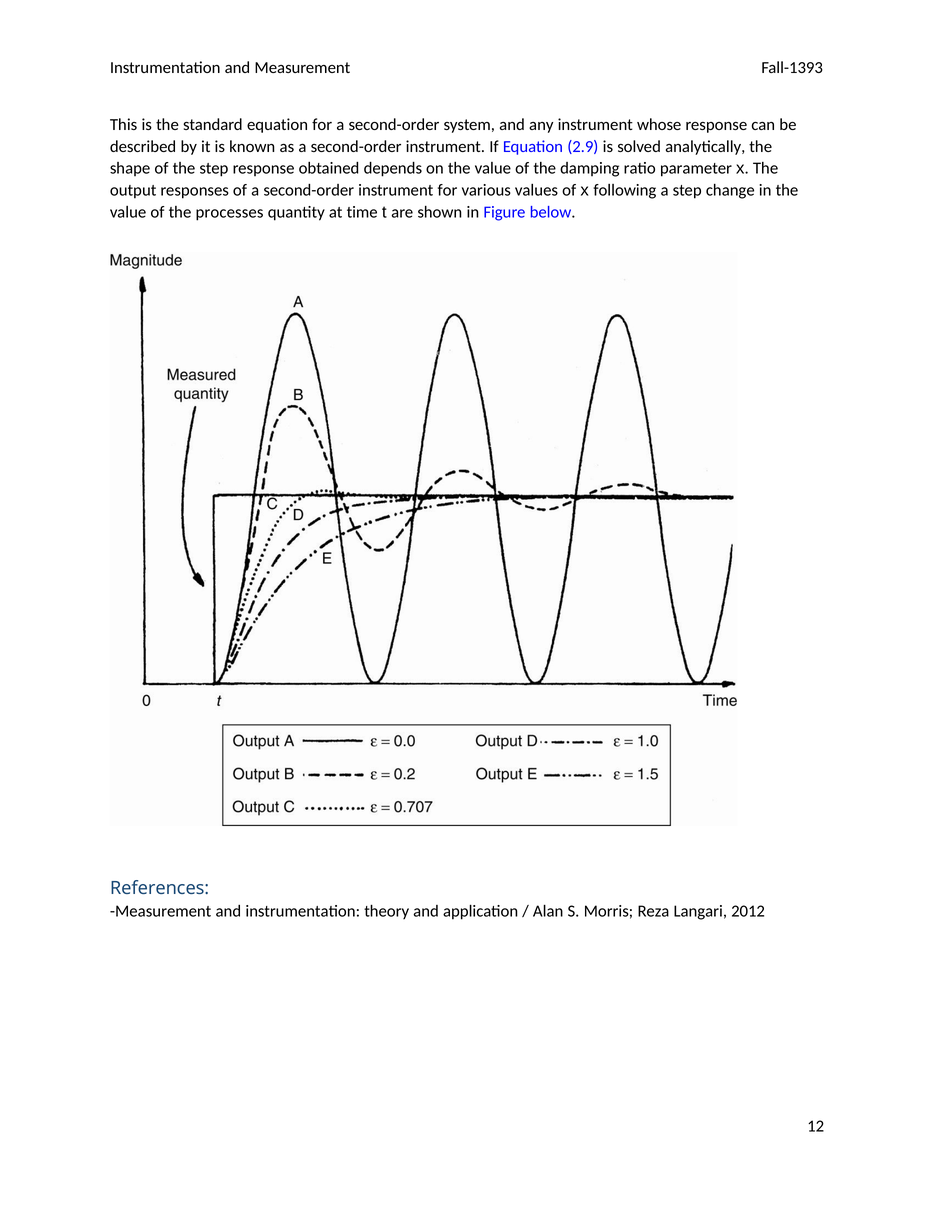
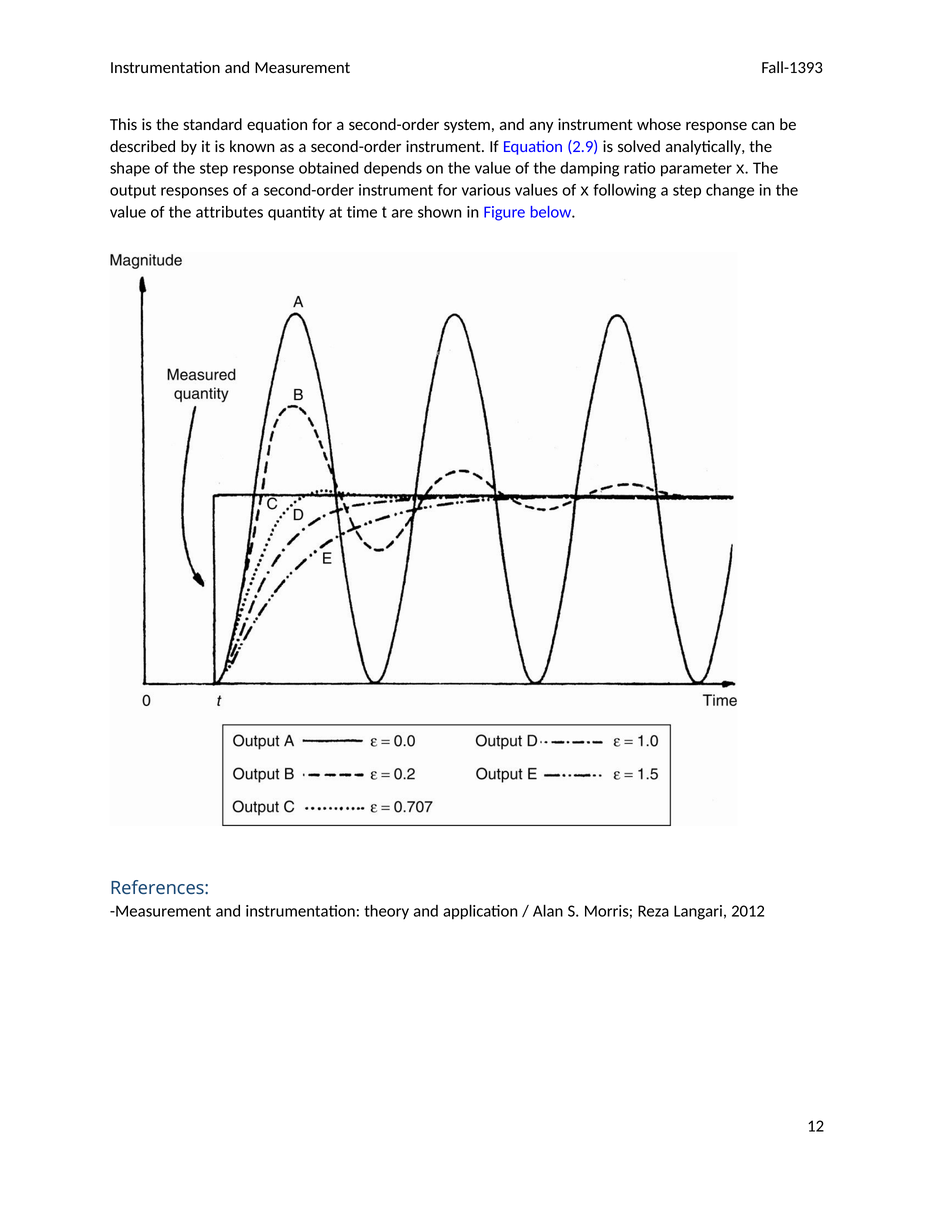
processes: processes -> attributes
